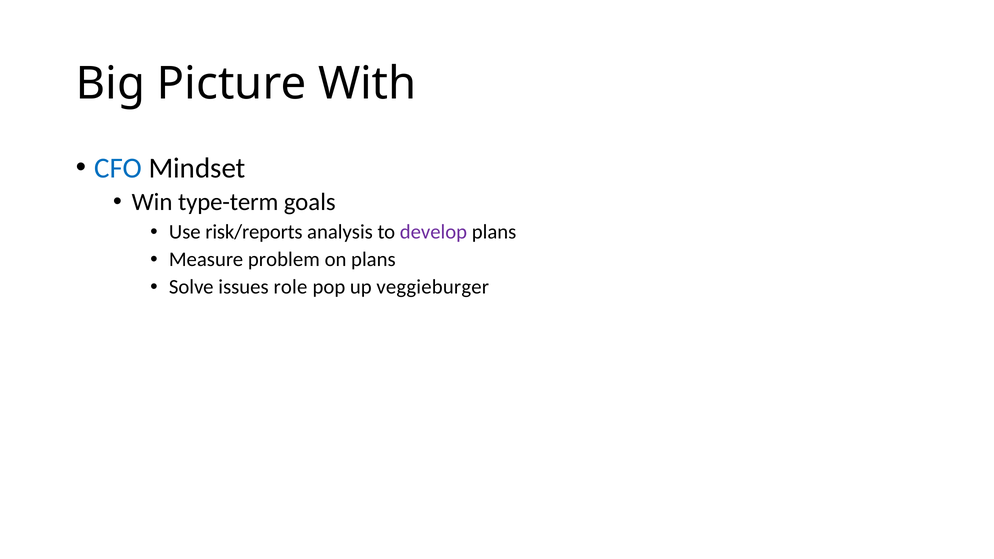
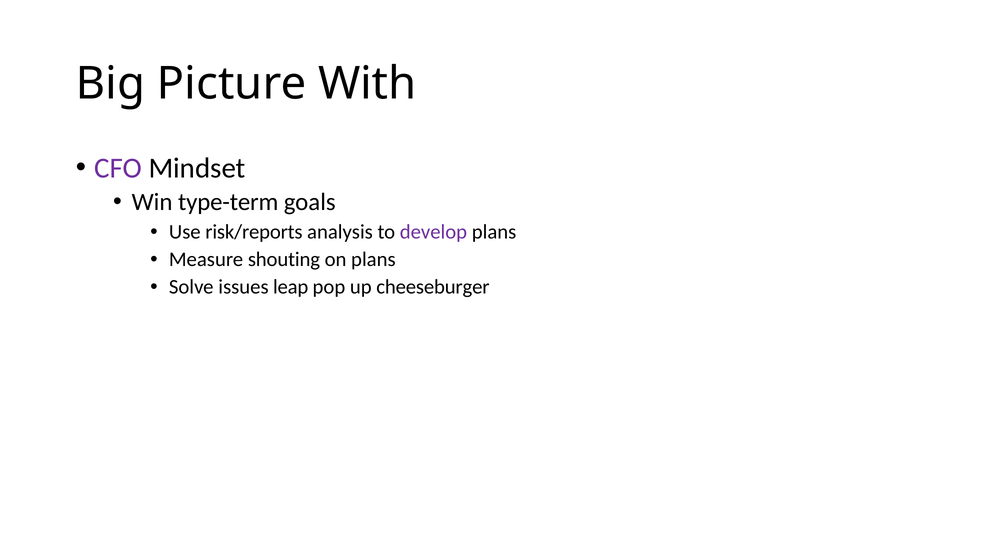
CFO colour: blue -> purple
problem: problem -> shouting
role: role -> leap
veggieburger: veggieburger -> cheeseburger
